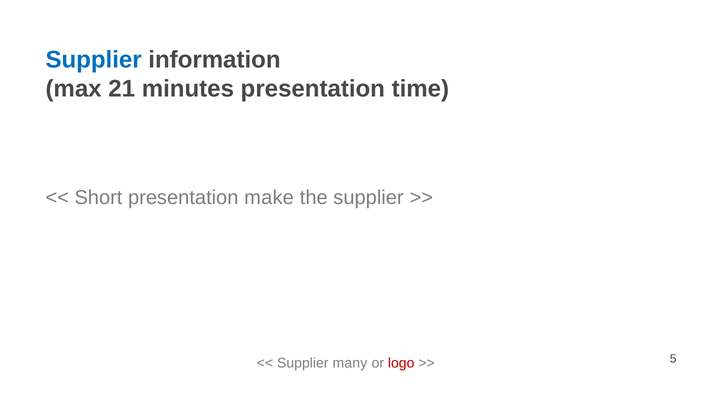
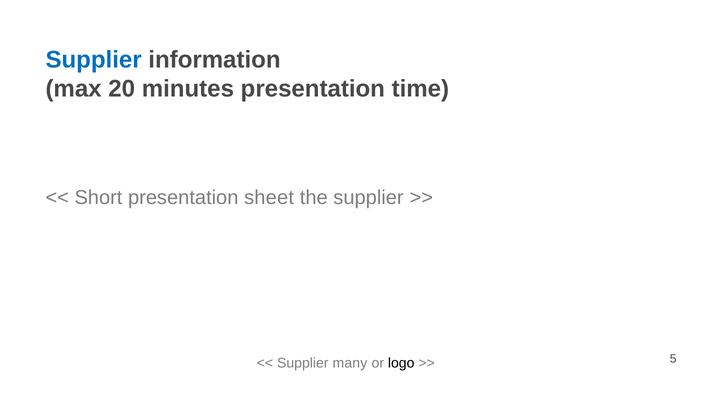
21: 21 -> 20
make: make -> sheet
logo colour: red -> black
